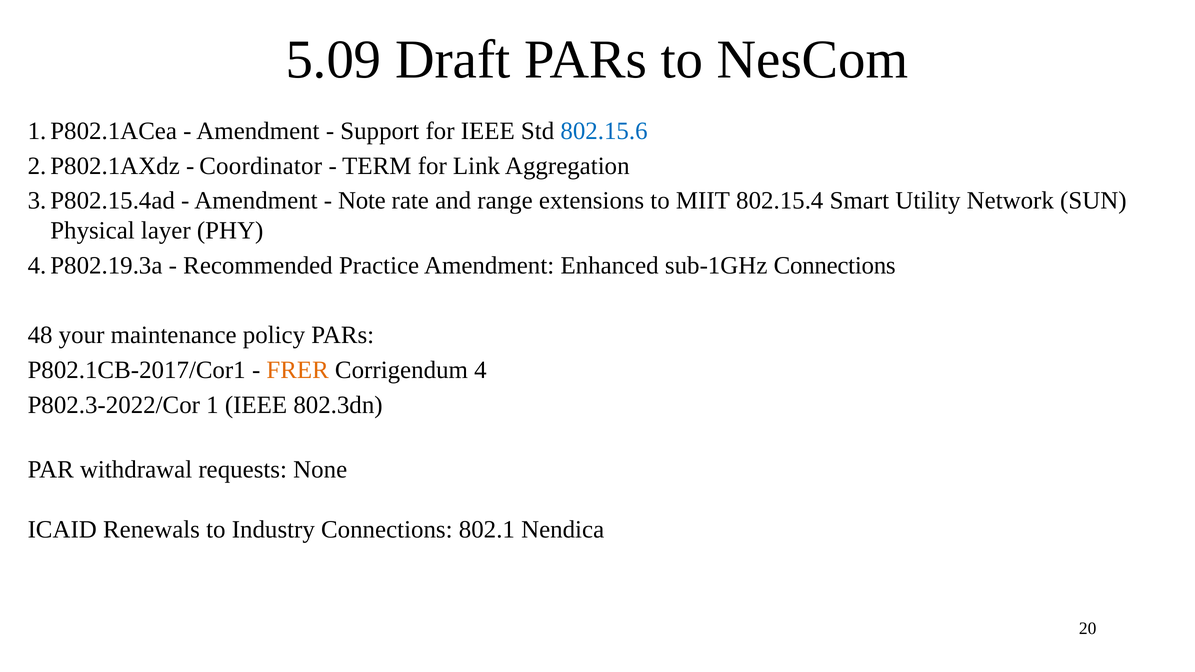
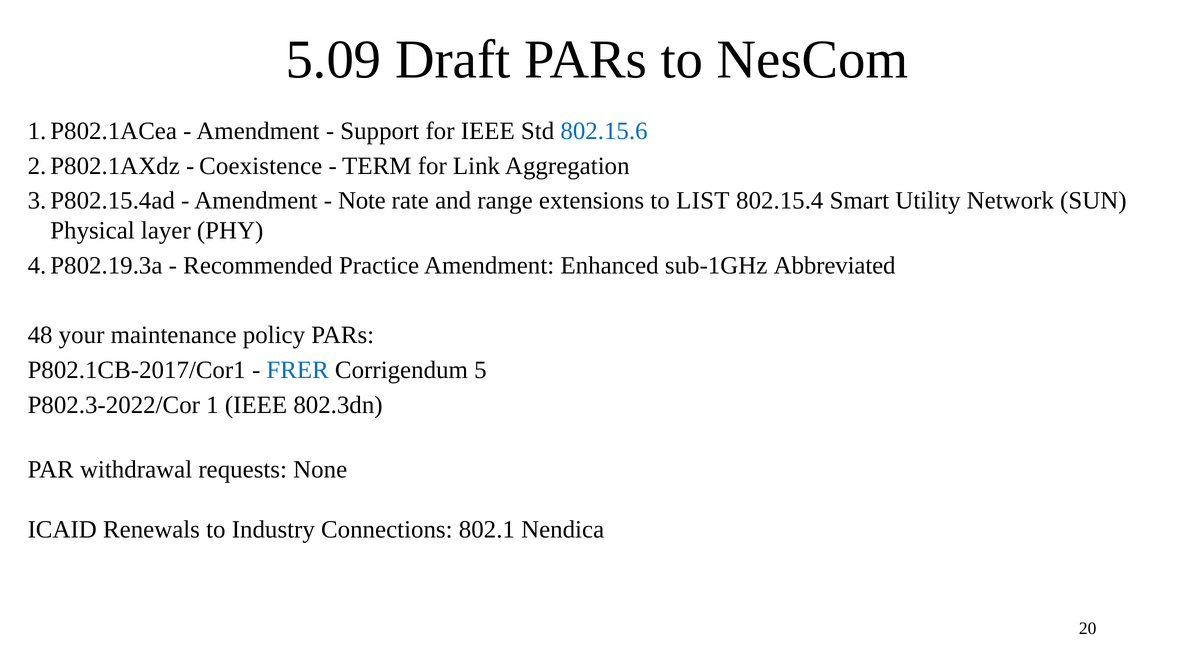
Coordinator: Coordinator -> Coexistence
MIIT: MIIT -> LIST
sub-1GHz Connections: Connections -> Abbreviated
FRER colour: orange -> blue
4: 4 -> 5
